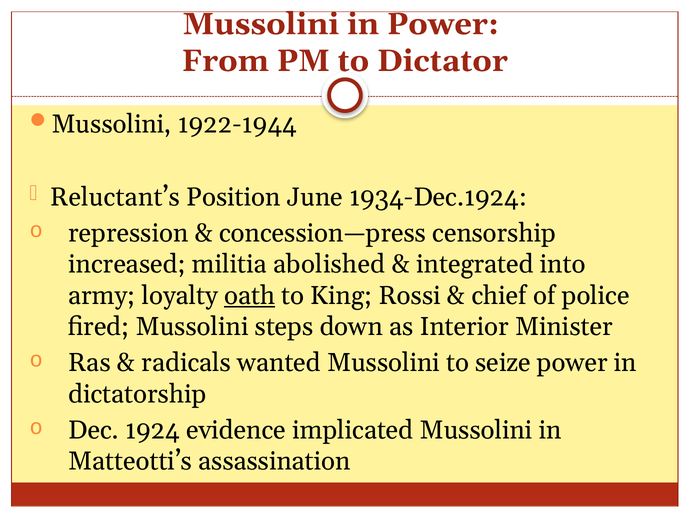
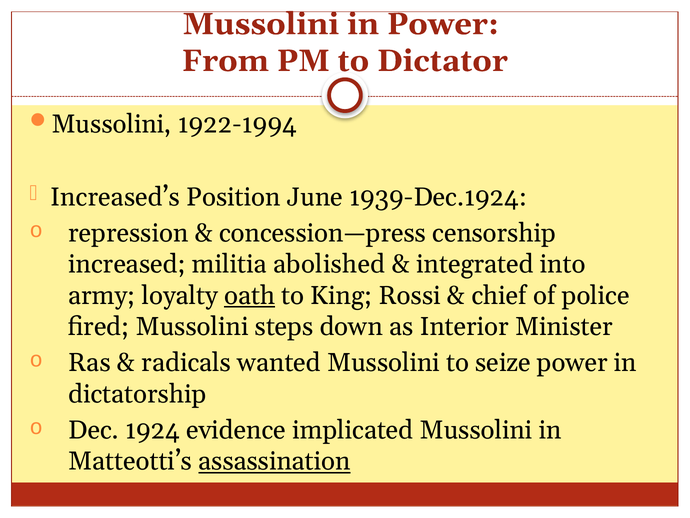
1922-1944: 1922-1944 -> 1922-1994
Reluctant’s: Reluctant’s -> Increased’s
1934-Dec.1924: 1934-Dec.1924 -> 1939-Dec.1924
assassination underline: none -> present
